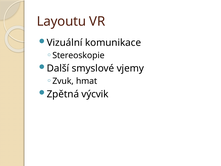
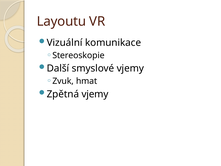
Zpětná výcvik: výcvik -> vjemy
